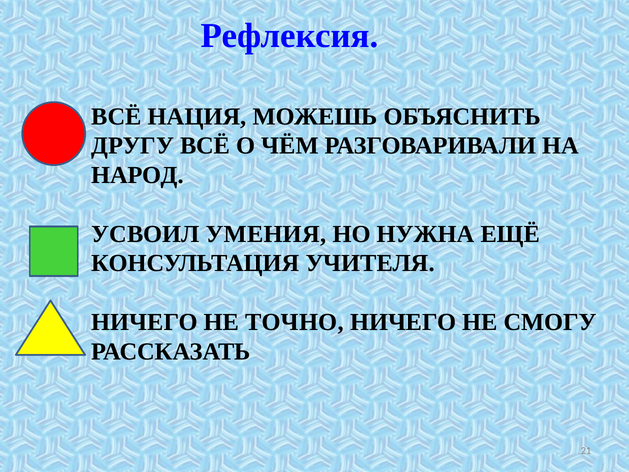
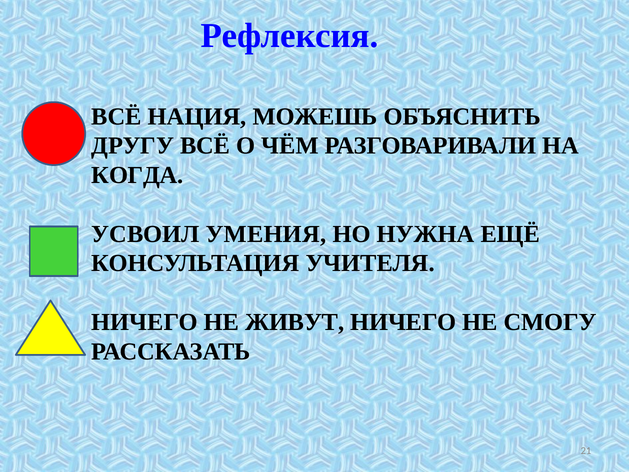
НАРОД: НАРОД -> КОГДА
ТОЧНО: ТОЧНО -> ЖИВУТ
